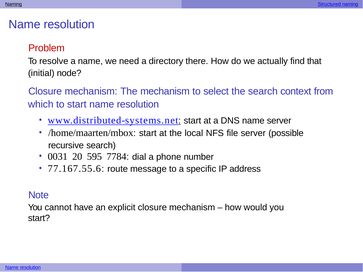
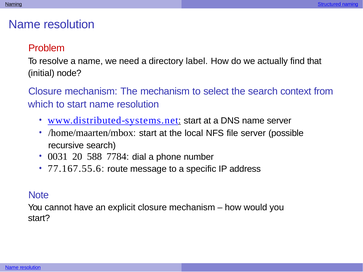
there: there -> label
595: 595 -> 588
